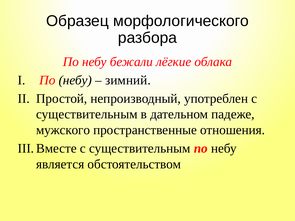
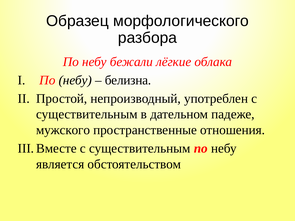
зимний: зимний -> белизна
